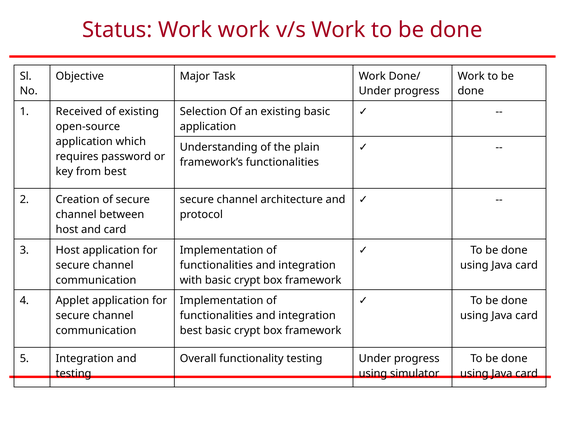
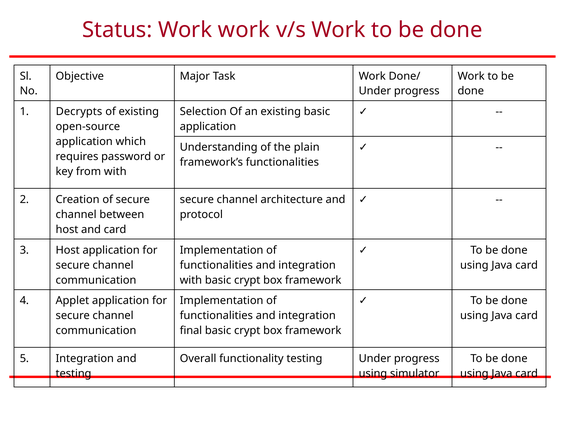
Received: Received -> Decrypts
from best: best -> with
best at (191, 330): best -> final
